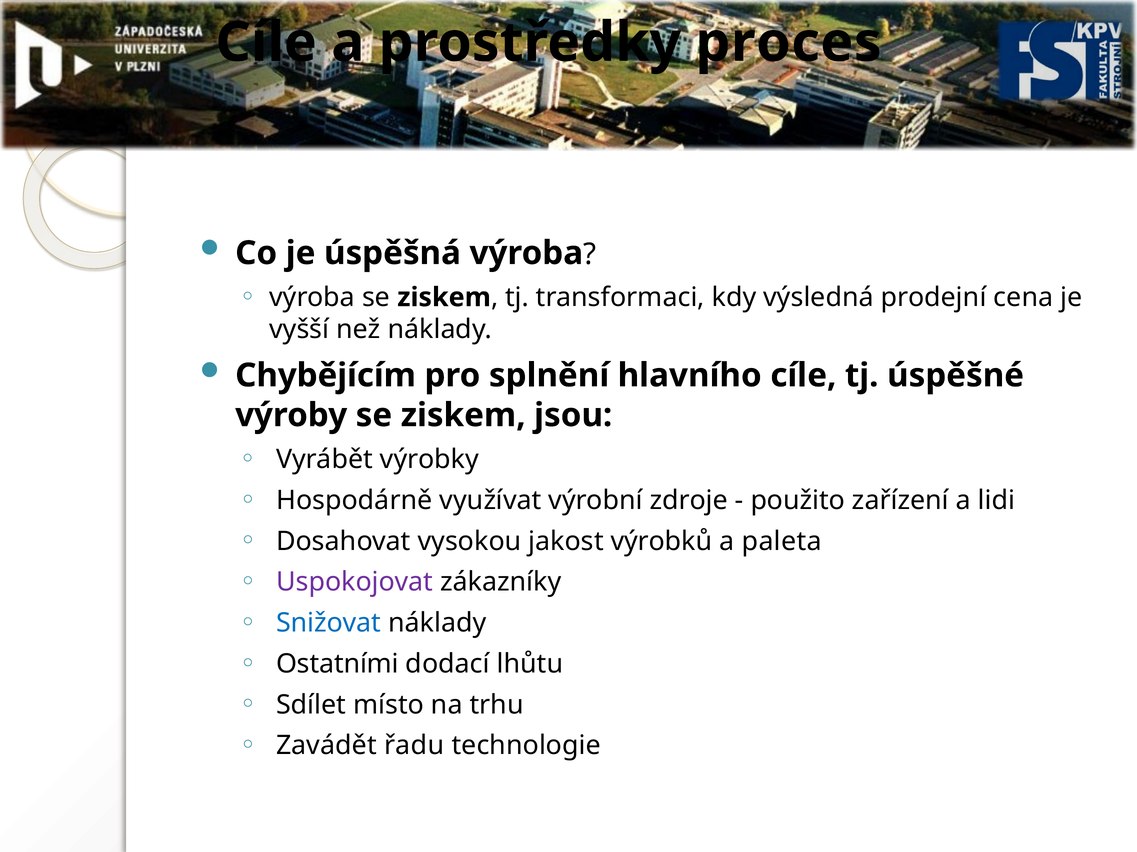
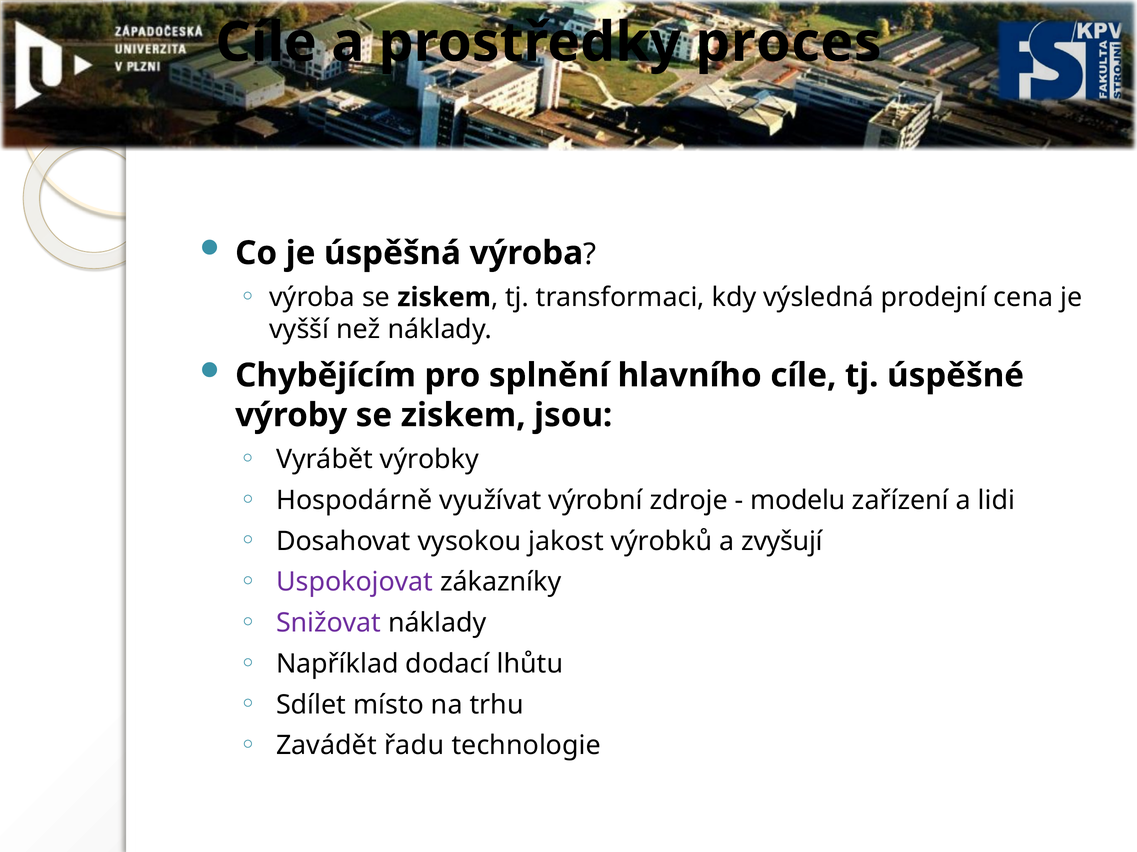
použito: použito -> modelu
paleta: paleta -> zvyšují
Snižovat colour: blue -> purple
Ostatními: Ostatními -> Například
